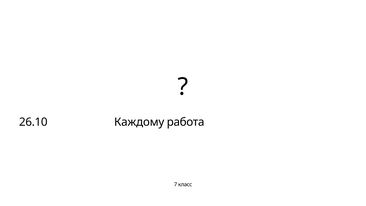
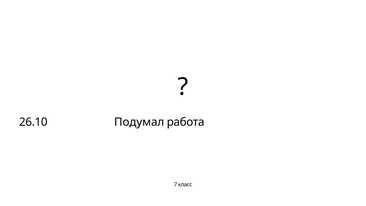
Каждому: Каждому -> Подумал
